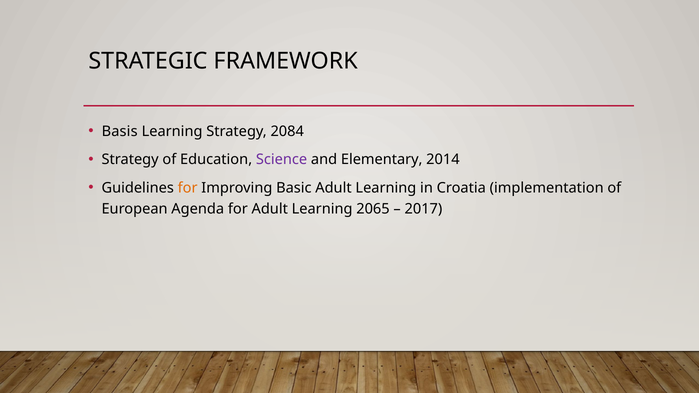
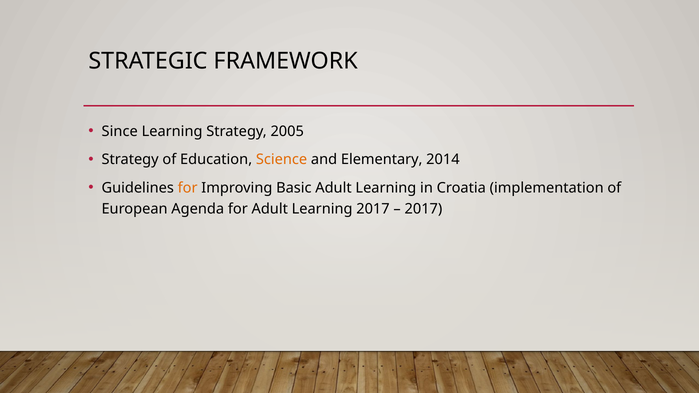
Basis: Basis -> Since
2084: 2084 -> 2005
Science colour: purple -> orange
Learning 2065: 2065 -> 2017
